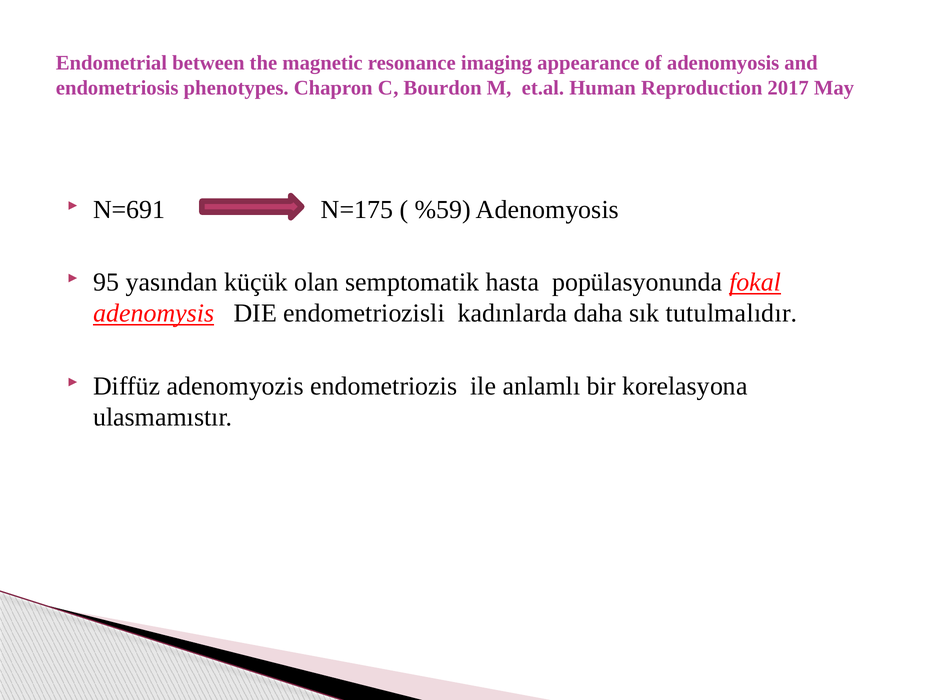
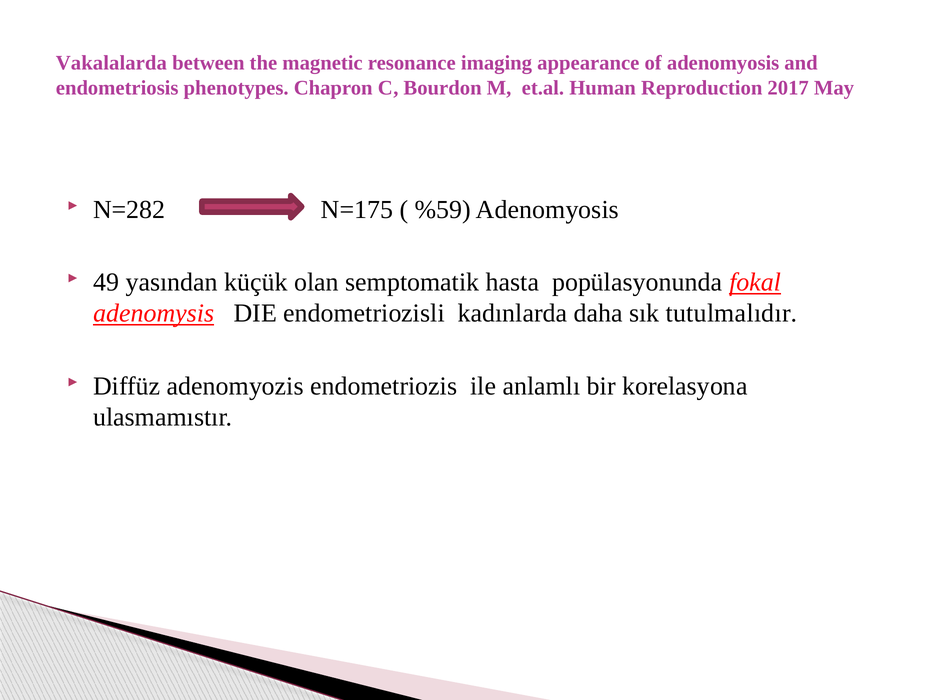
Endometrial: Endometrial -> Vakalalarda
N=691: N=691 -> N=282
95: 95 -> 49
